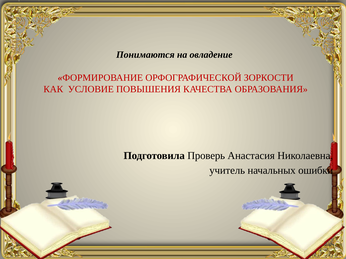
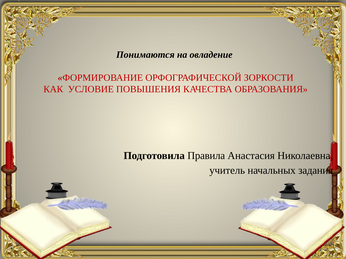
Проверь: Проверь -> Правила
ошибки: ошибки -> задания
